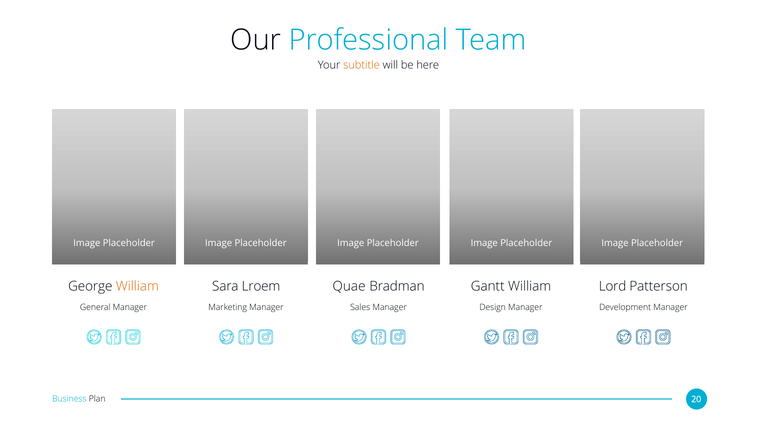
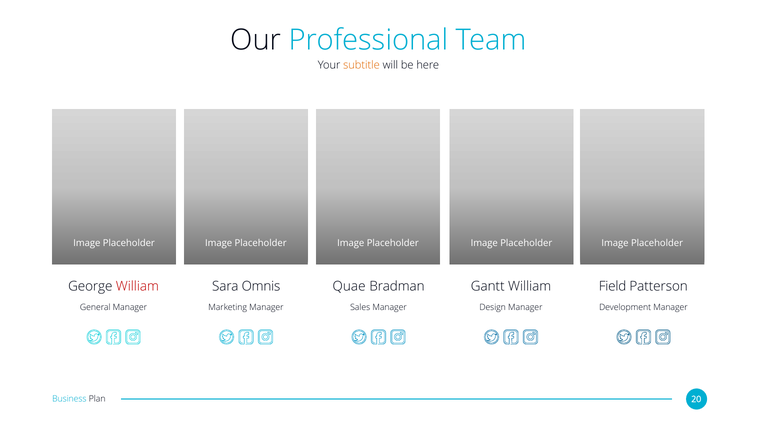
William at (137, 286) colour: orange -> red
Lroem: Lroem -> Omnis
Lord: Lord -> Field
